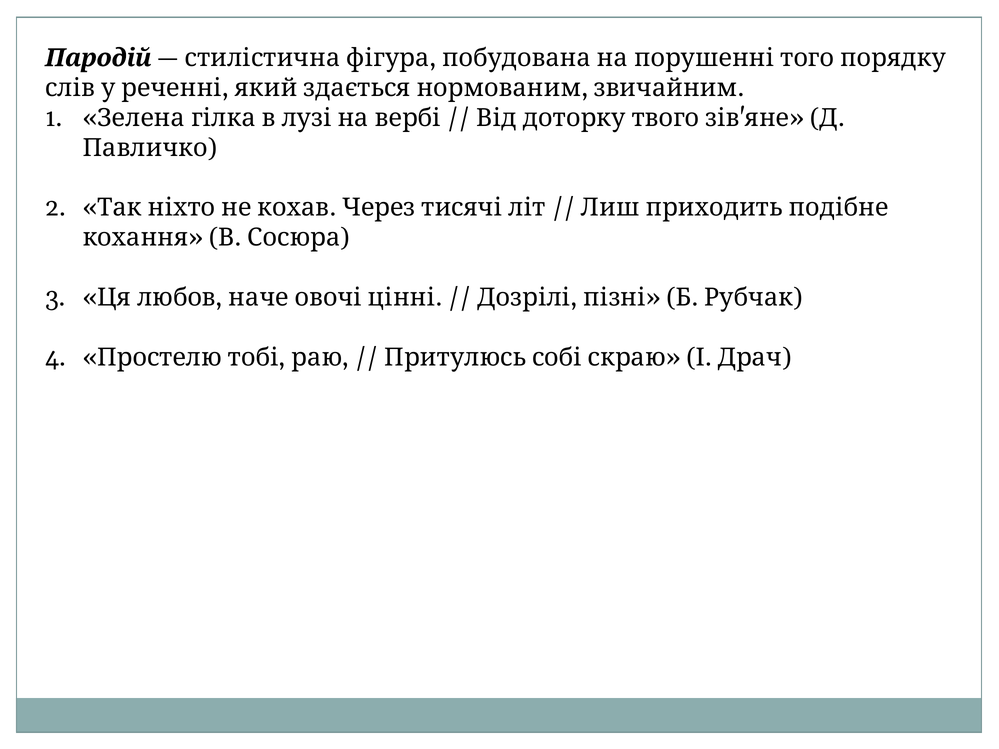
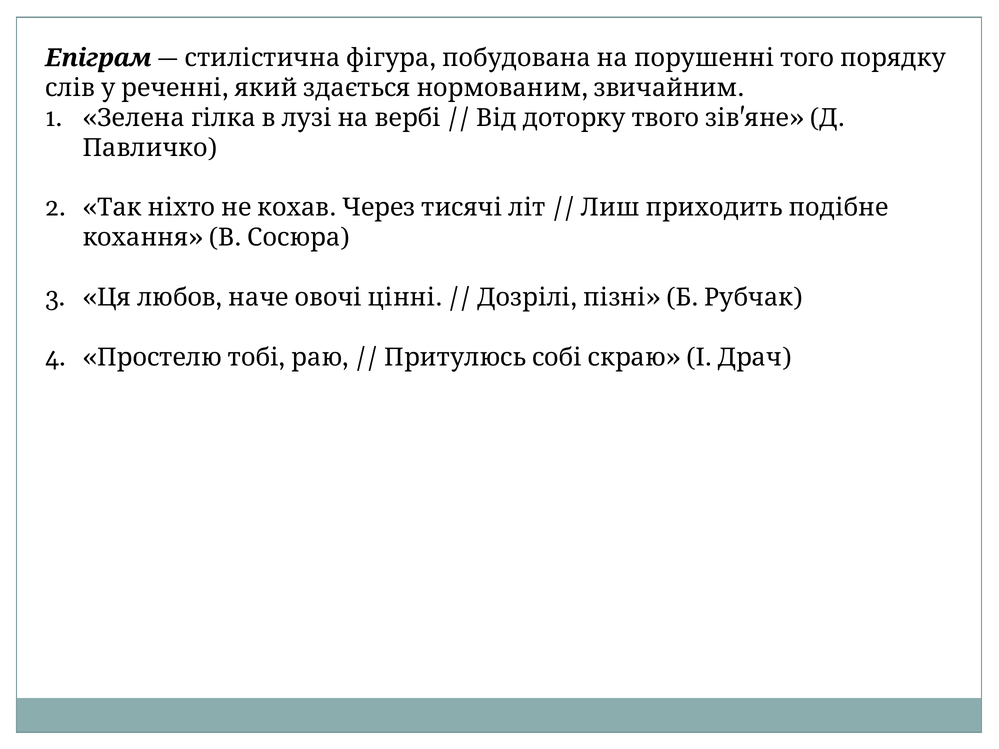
Пародій: Пародій -> Епіграм
